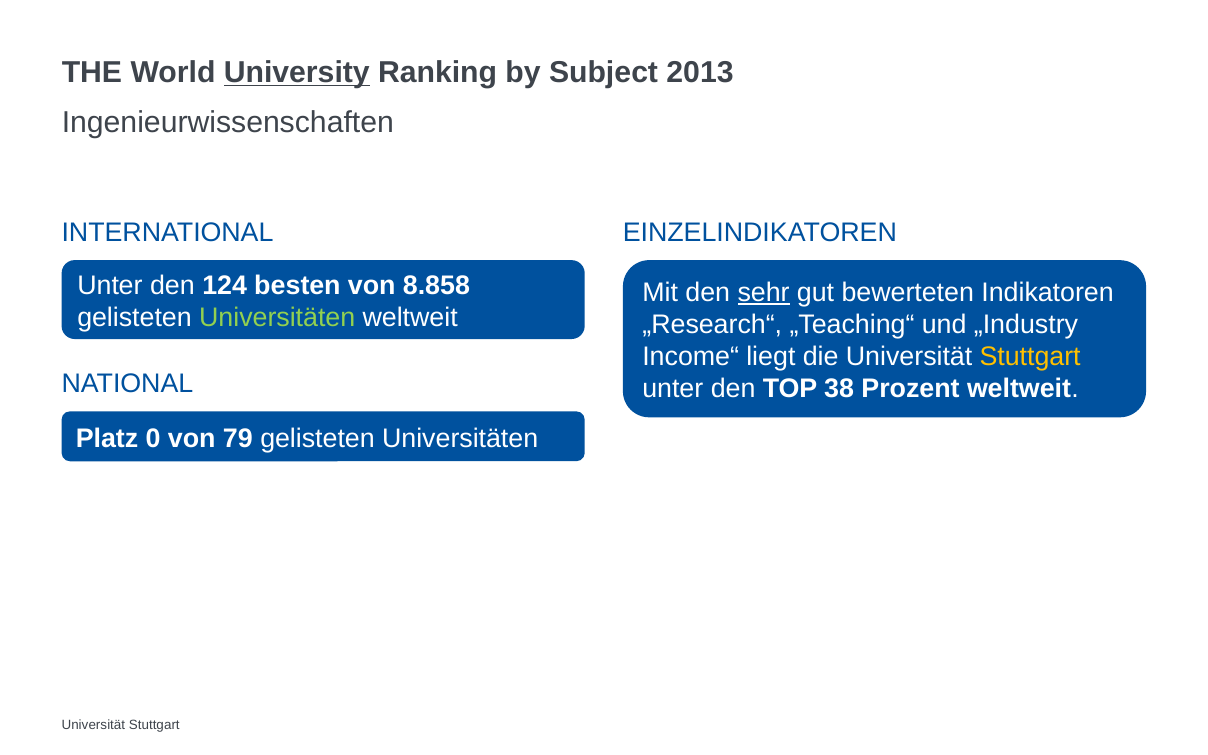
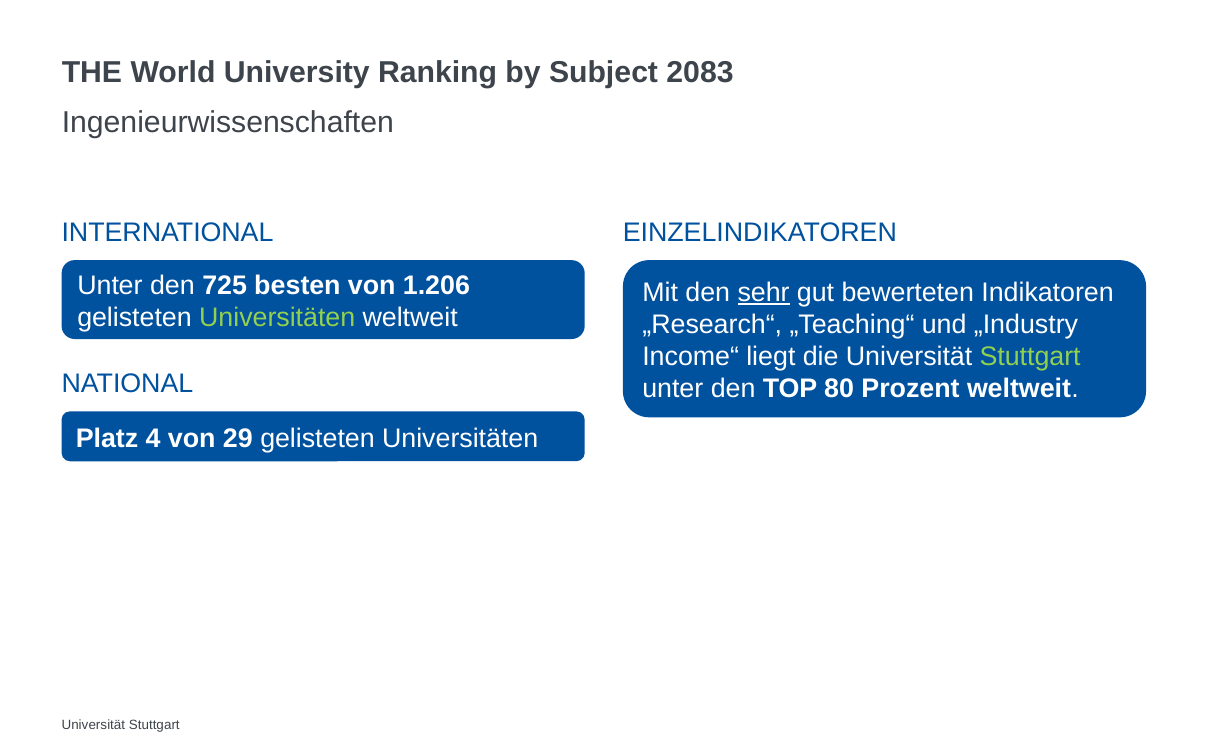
University underline: present -> none
2013: 2013 -> 2083
124: 124 -> 725
8.858: 8.858 -> 1.206
Stuttgart at (1030, 357) colour: yellow -> light green
38: 38 -> 80
0: 0 -> 4
79: 79 -> 29
